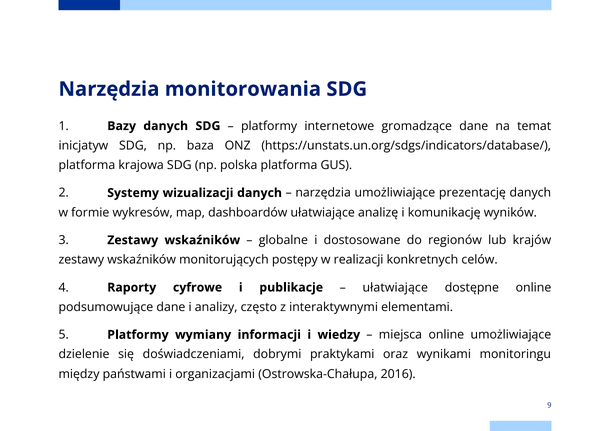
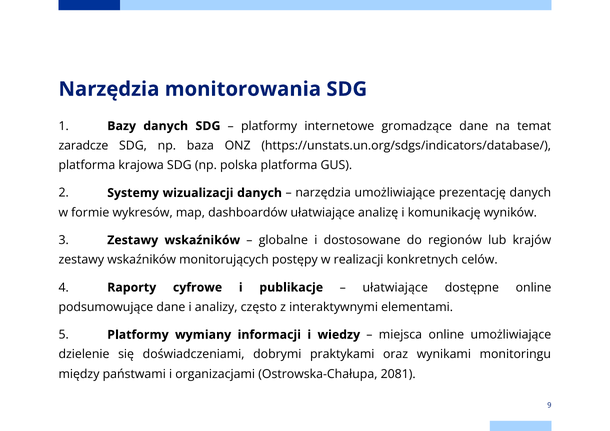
inicjatyw: inicjatyw -> zaradcze
2016: 2016 -> 2081
